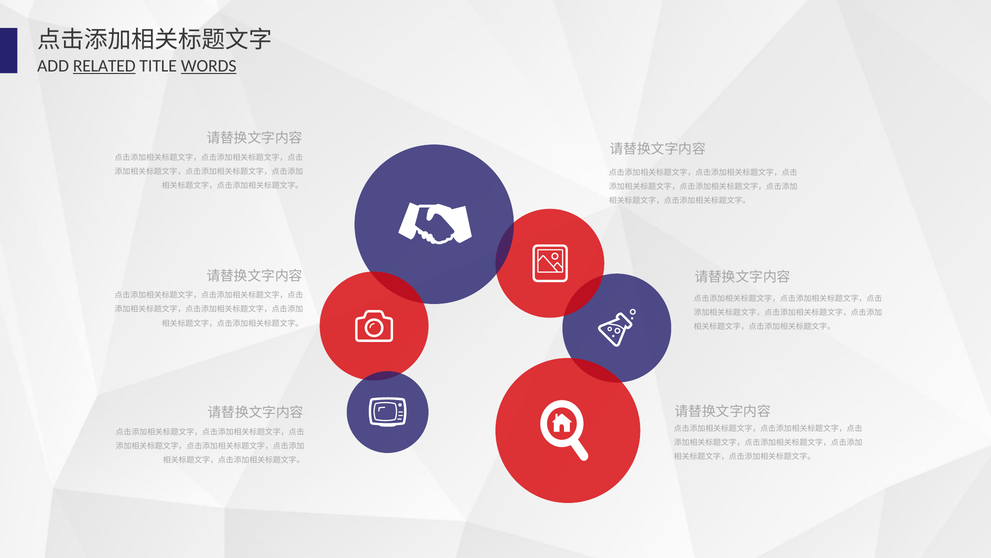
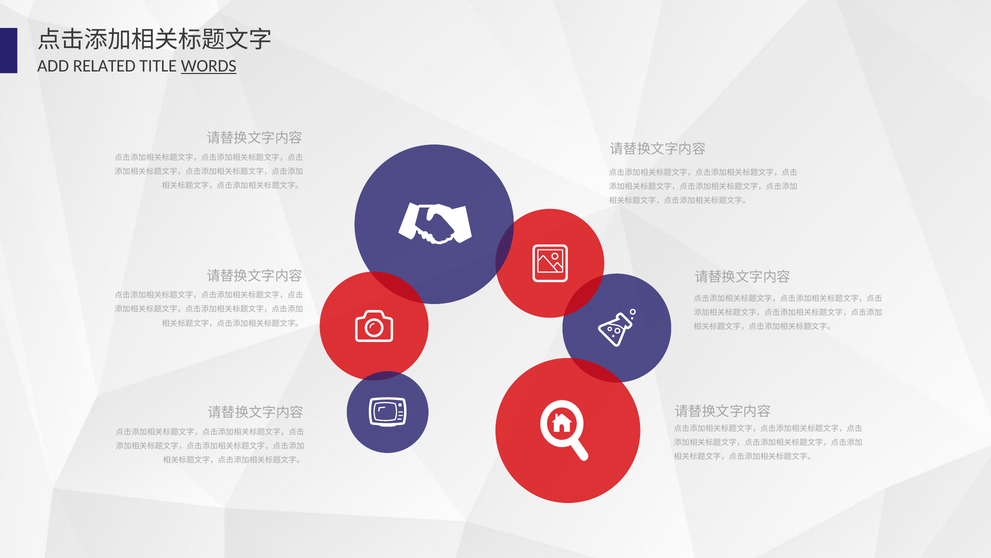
RELATED underline: present -> none
